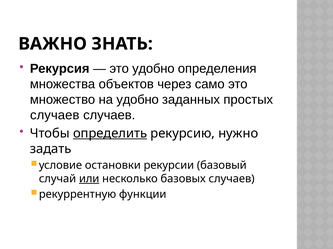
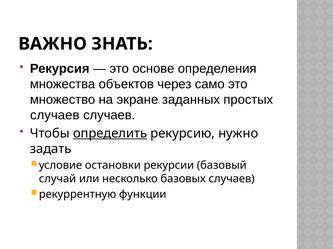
это удобно: удобно -> основе
на удобно: удобно -> экране
или underline: present -> none
